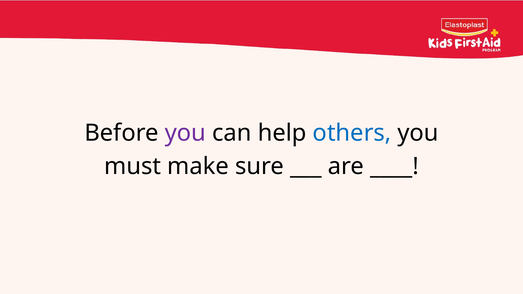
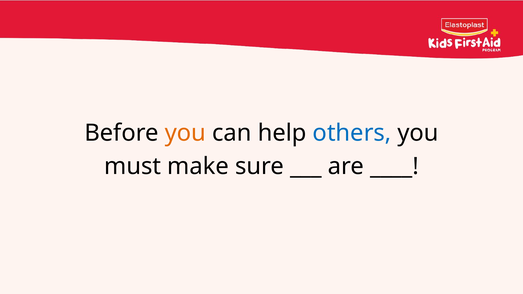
you at (185, 133) colour: purple -> orange
